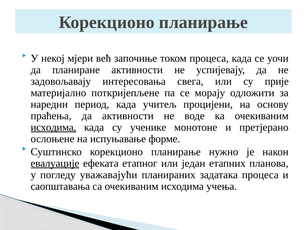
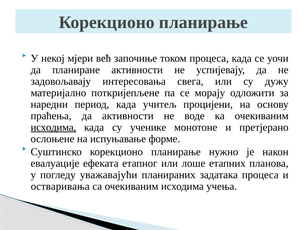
прије: прије -> дужу
евалуације underline: present -> none
један: један -> лоше
саопштавања: саопштавања -> остваривања
